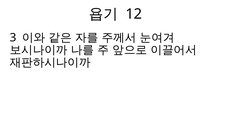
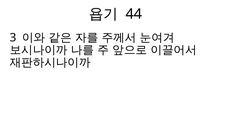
12: 12 -> 44
